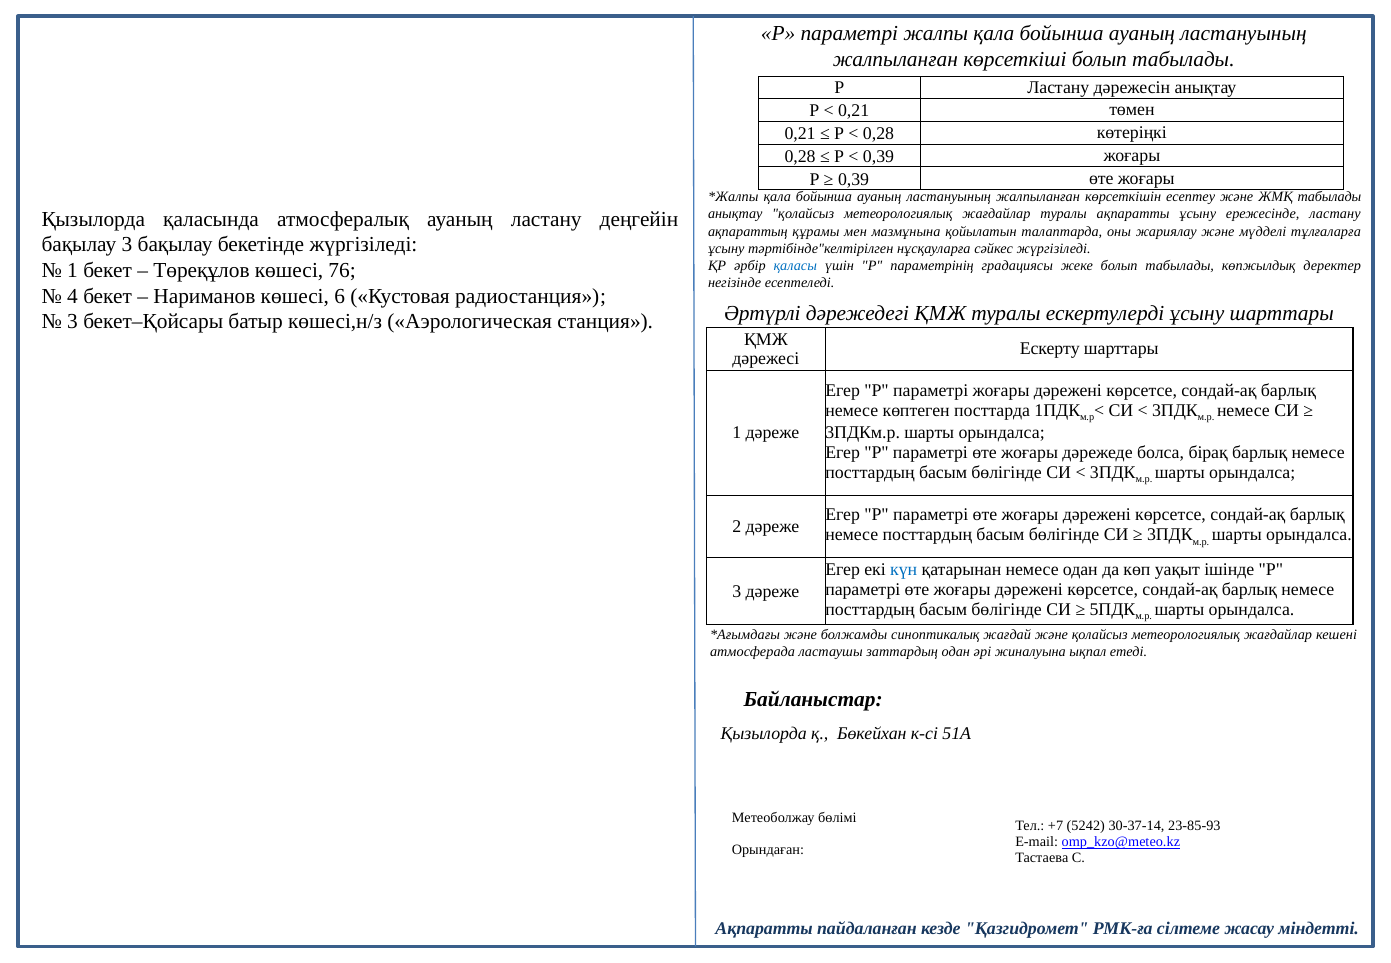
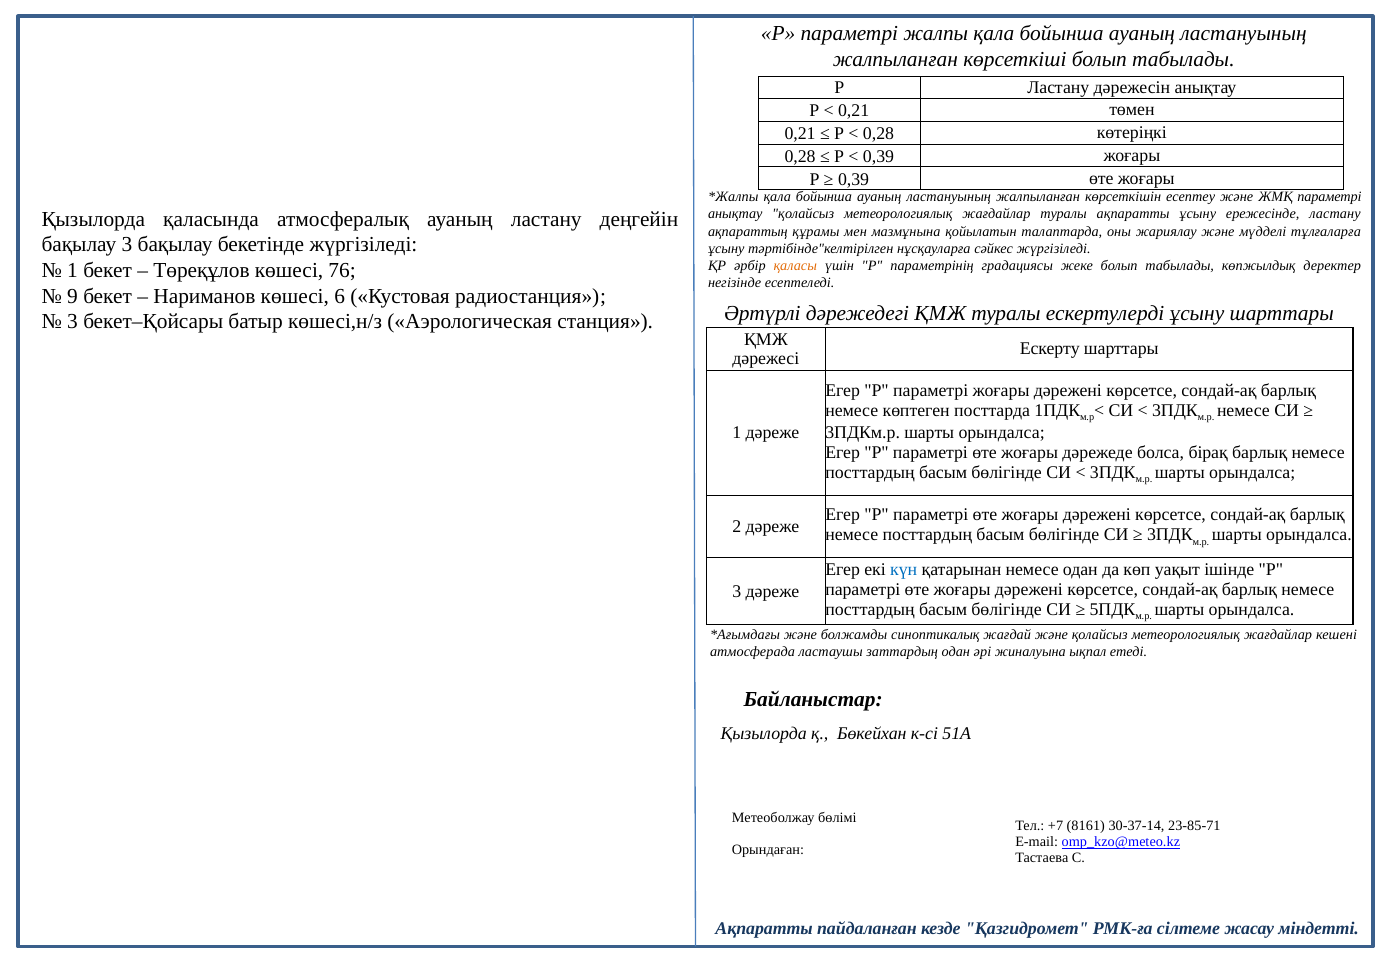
ЖМҚ табылады: табылады -> параметрі
қаласы colour: blue -> orange
4: 4 -> 9
5242: 5242 -> 8161
23-85-93: 23-85-93 -> 23-85-71
